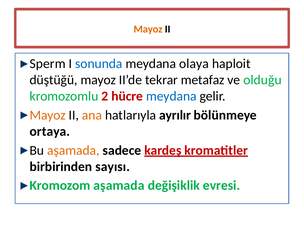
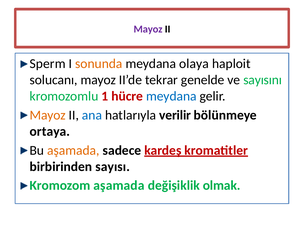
Mayoz at (148, 29) colour: orange -> purple
sonunda colour: blue -> orange
düştüğü: düştüğü -> solucanı
metafaz: metafaz -> genelde
olduğu: olduğu -> sayısını
2: 2 -> 1
ana colour: orange -> blue
ayrılır: ayrılır -> verilir
evresi: evresi -> olmak
